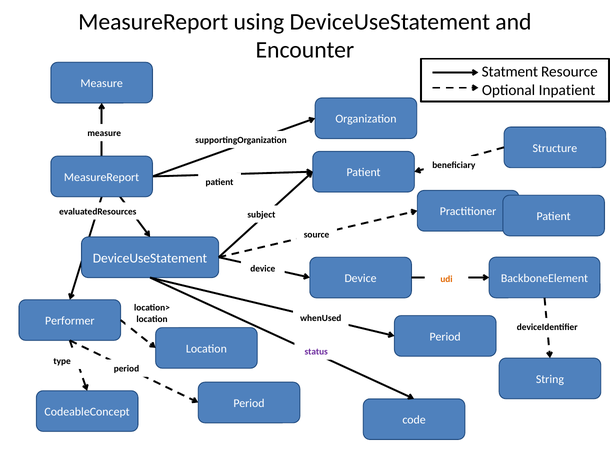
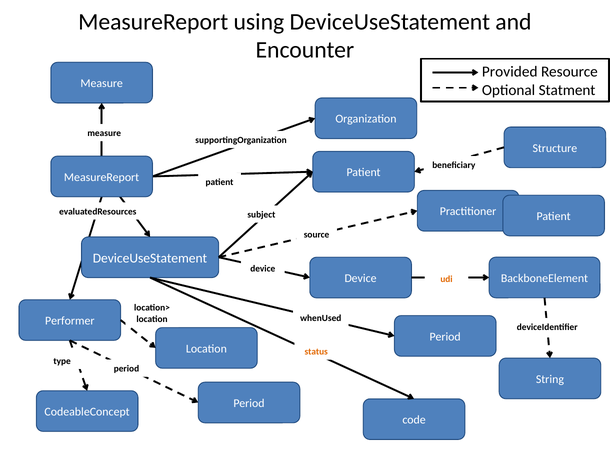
Statment: Statment -> Provided
Inpatient: Inpatient -> Statment
status colour: purple -> orange
